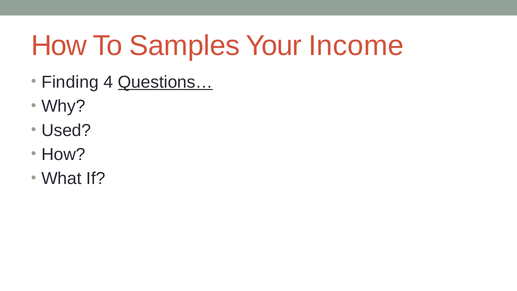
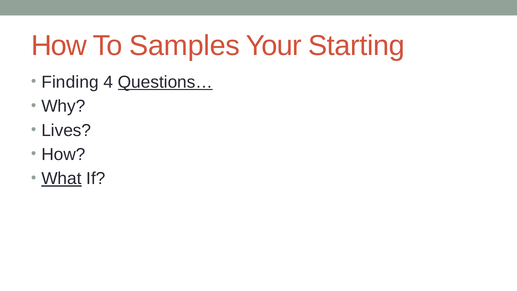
Income: Income -> Starting
Used: Used -> Lives
What underline: none -> present
